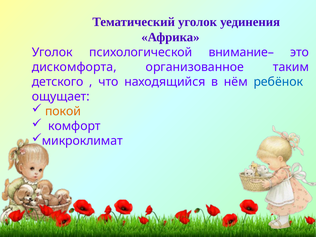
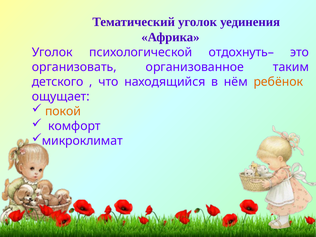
внимание–: внимание– -> отдохнуть–
дискомфорта: дискомфорта -> организовать
ребёнок colour: blue -> orange
